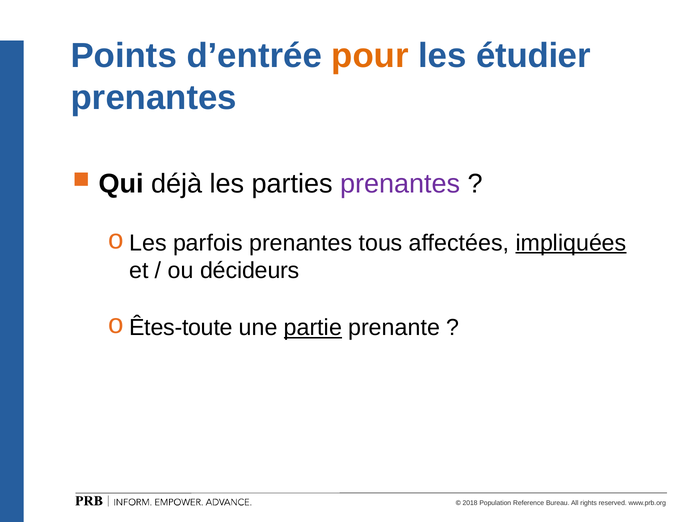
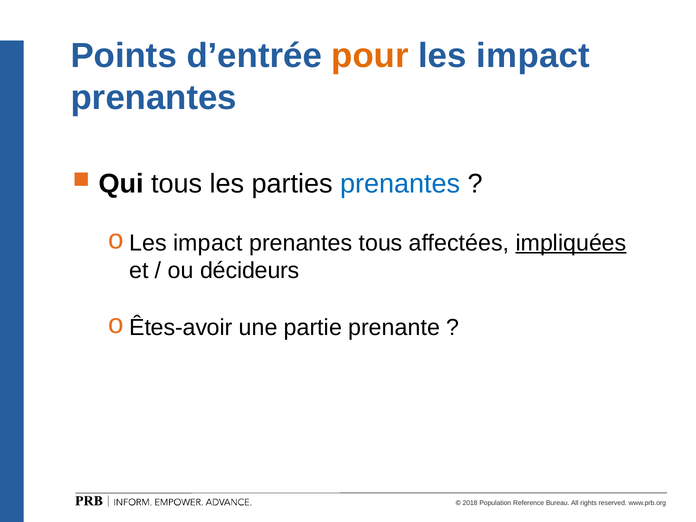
étudier at (533, 56): étudier -> impact
Qui déjà: déjà -> tous
prenantes at (400, 184) colour: purple -> blue
parfois at (208, 243): parfois -> impact
Êtes-toute: Êtes-toute -> Êtes-avoir
partie underline: present -> none
